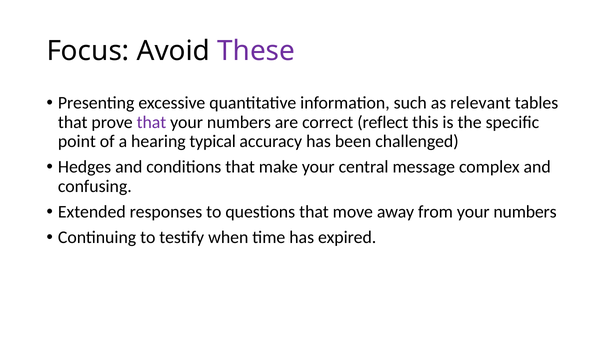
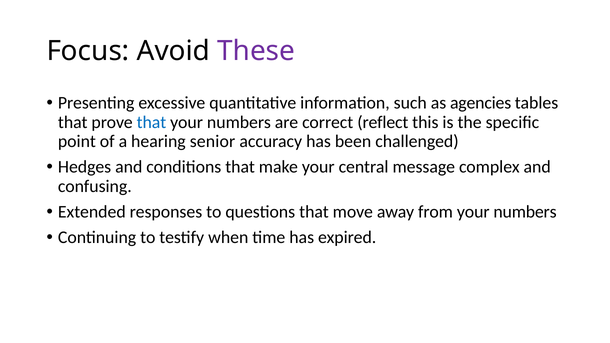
relevant: relevant -> agencies
that at (151, 122) colour: purple -> blue
typical: typical -> senior
